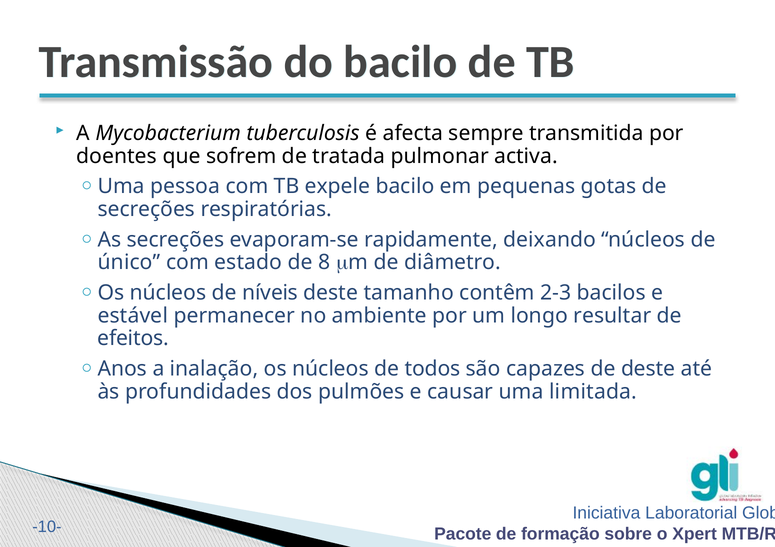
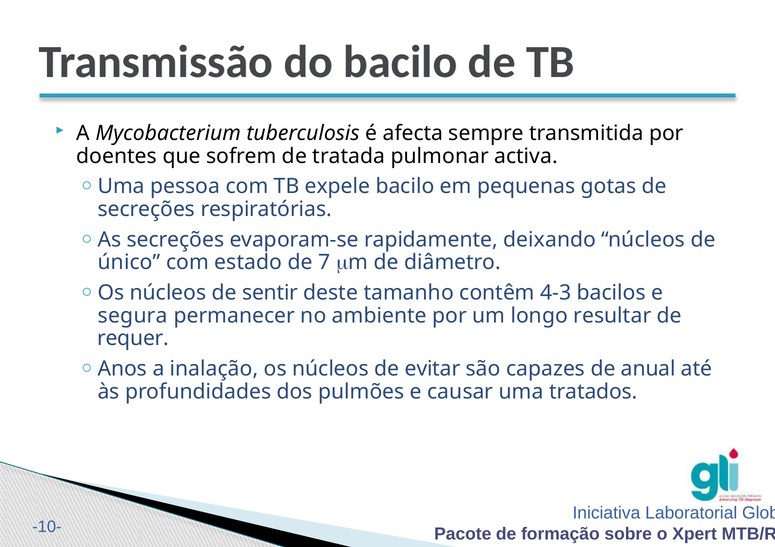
8: 8 -> 7
níveis: níveis -> sentir
2-3: 2-3 -> 4-3
estável: estável -> segura
efeitos: efeitos -> requer
todos: todos -> evitar
de deste: deste -> anual
limitada: limitada -> tratados
